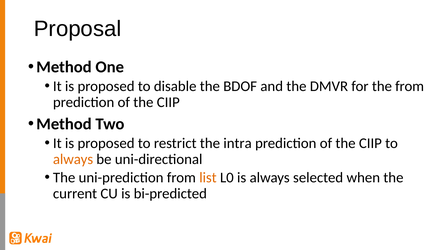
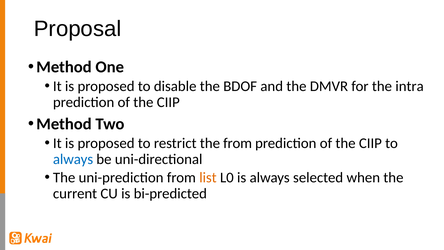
the from: from -> intra
the intra: intra -> from
always at (73, 159) colour: orange -> blue
